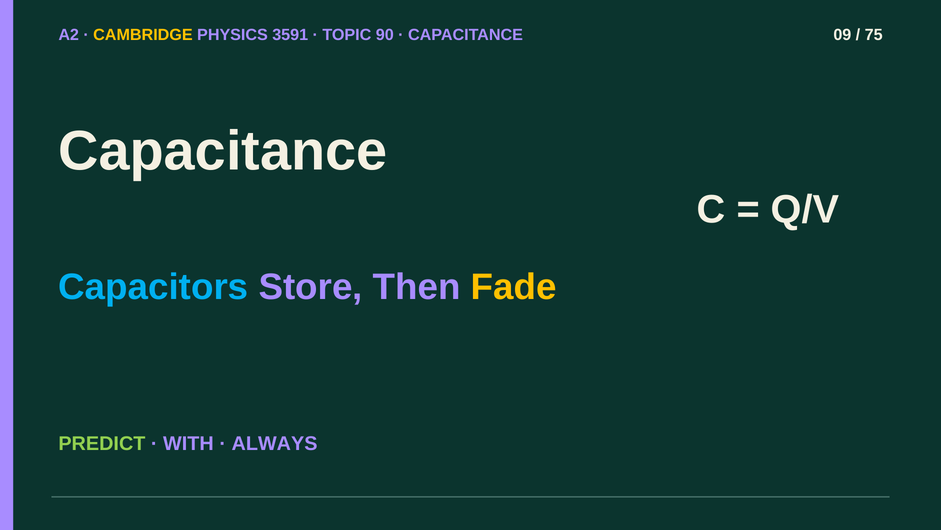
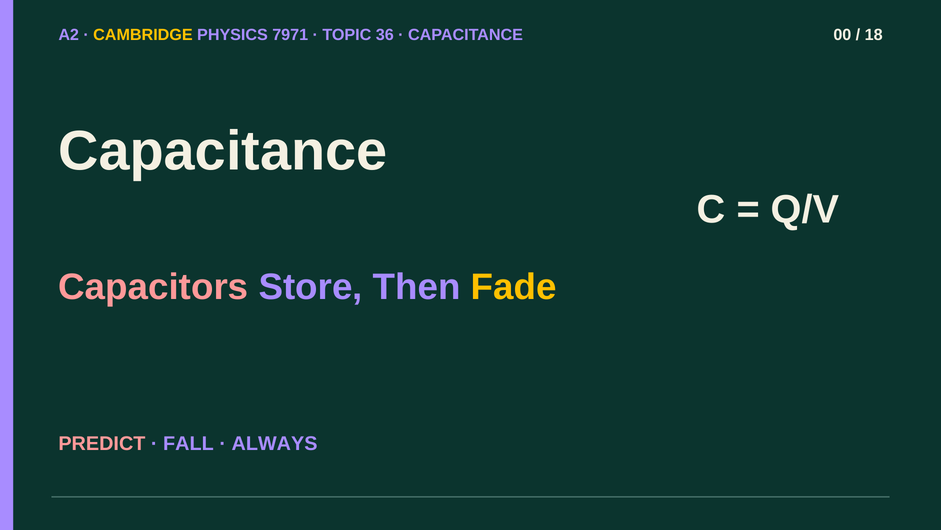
3591: 3591 -> 7971
90: 90 -> 36
09: 09 -> 00
75: 75 -> 18
Capacitors colour: light blue -> pink
PREDICT colour: light green -> pink
WITH: WITH -> FALL
